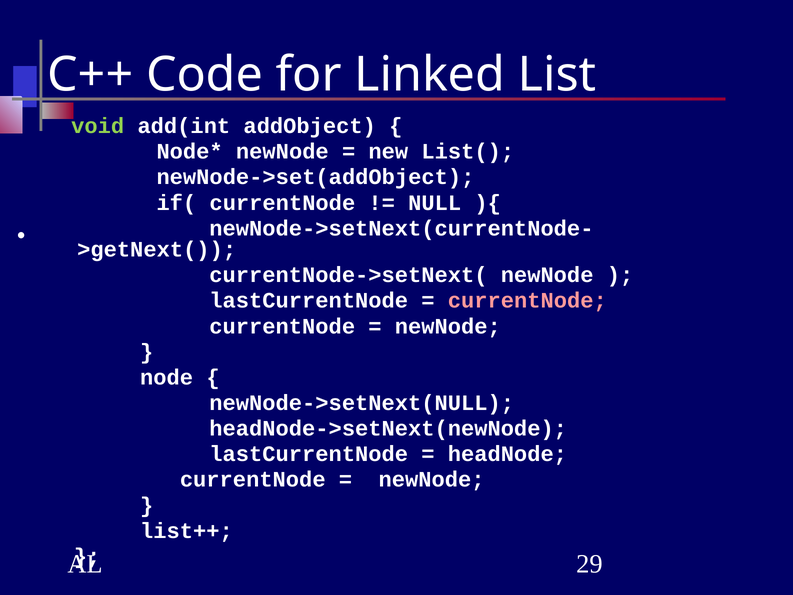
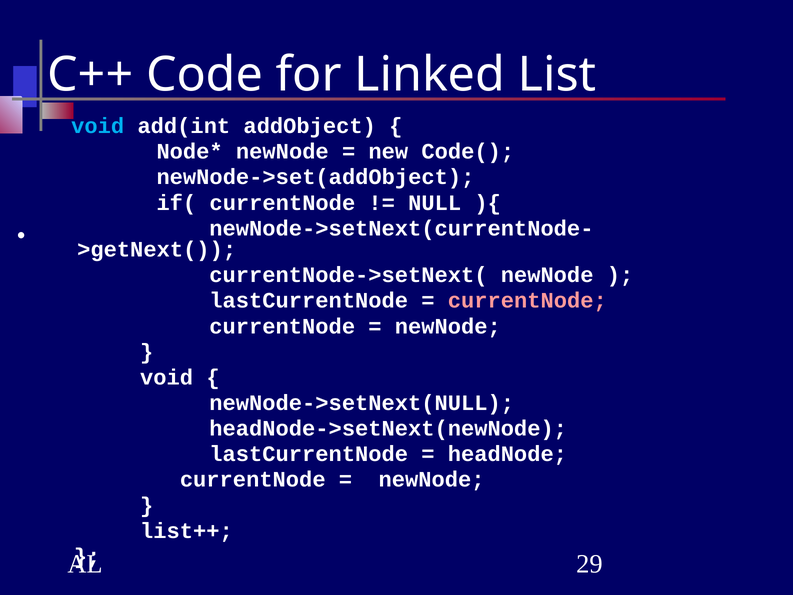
void at (98, 126) colour: light green -> light blue
List(: List( -> Code(
node at (167, 377): node -> void
